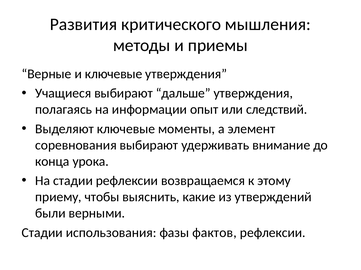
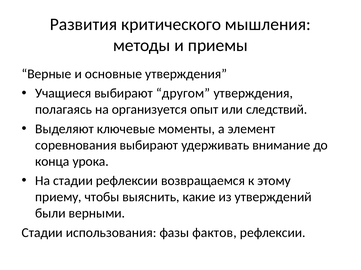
и ключевые: ключевые -> основные
дальше: дальше -> другом
информации: информации -> организуется
